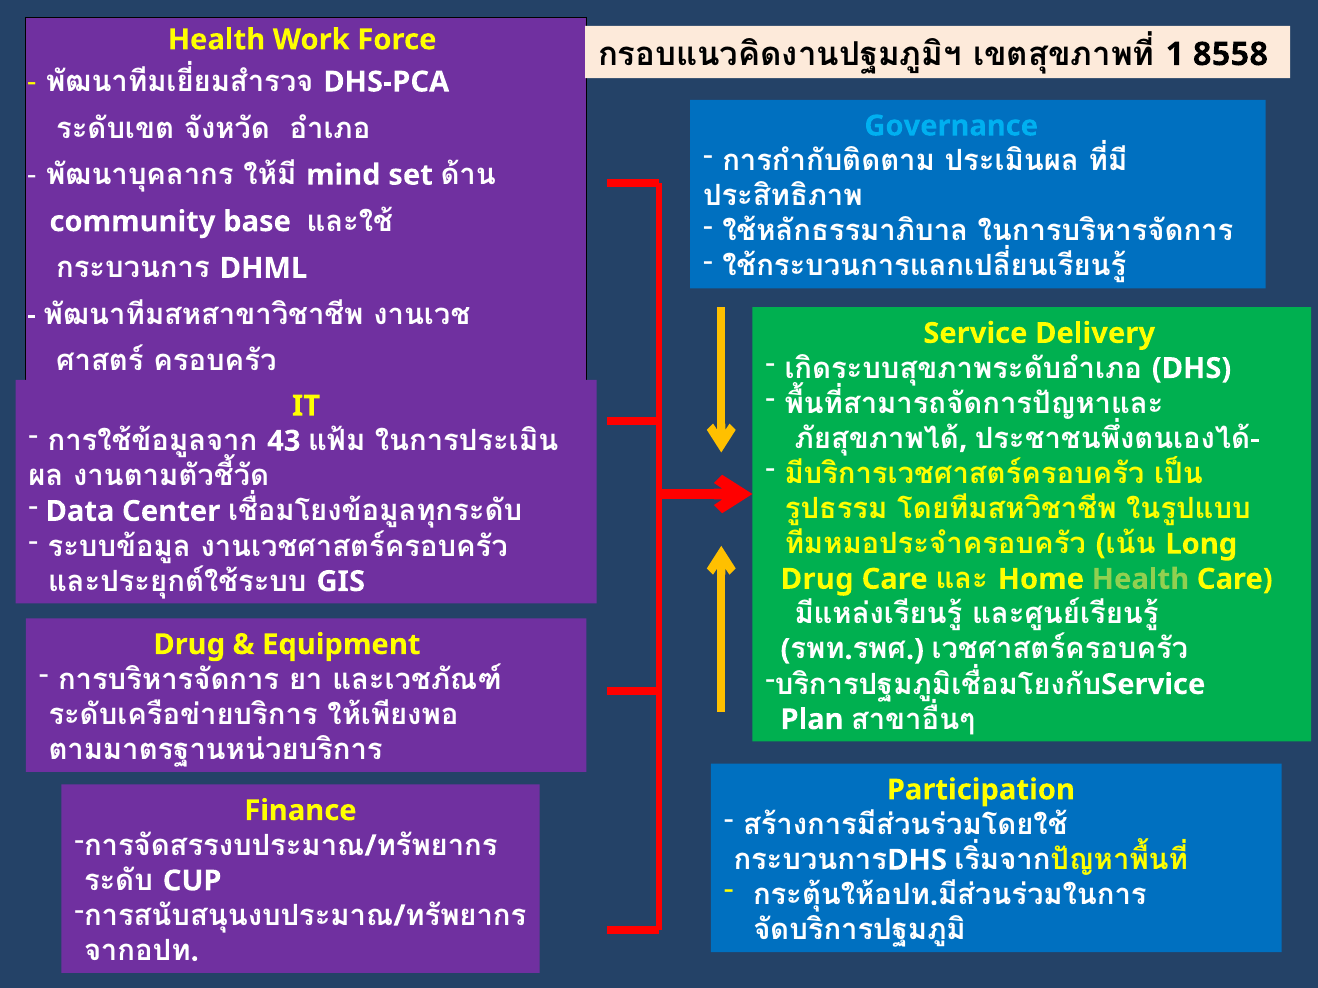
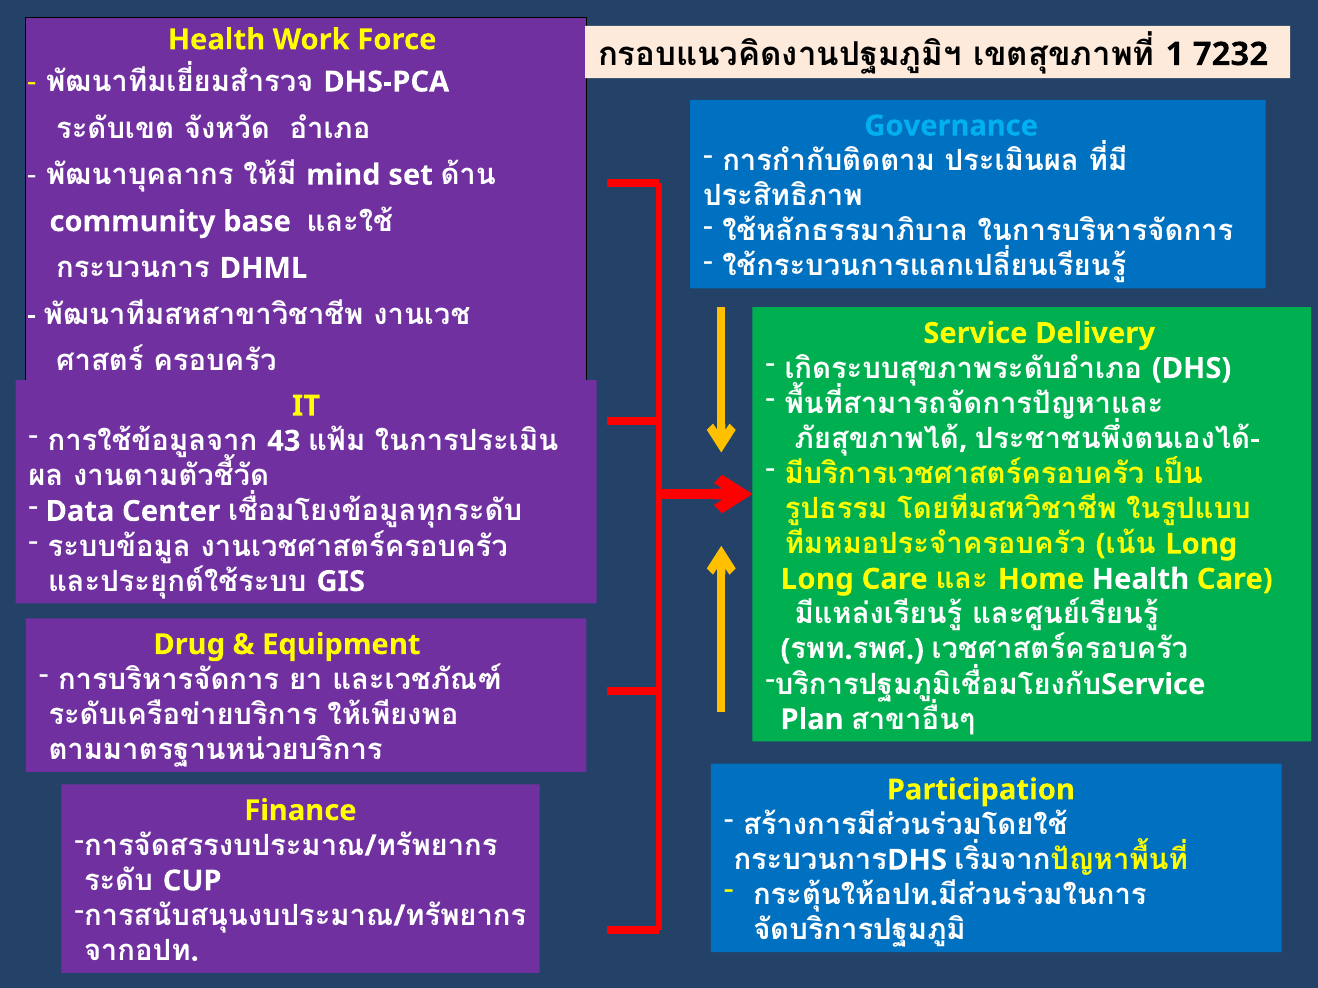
8558: 8558 -> 7232
Drug at (817, 579): Drug -> Long
Health at (1140, 579) colour: light green -> white
